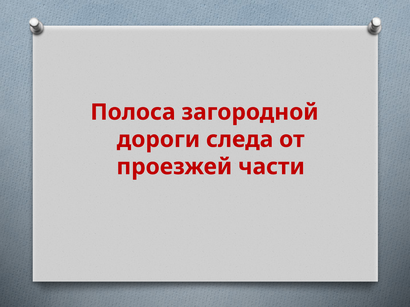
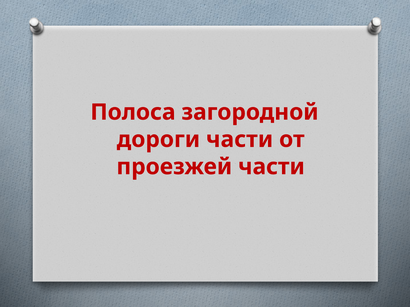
дороги следа: следа -> части
